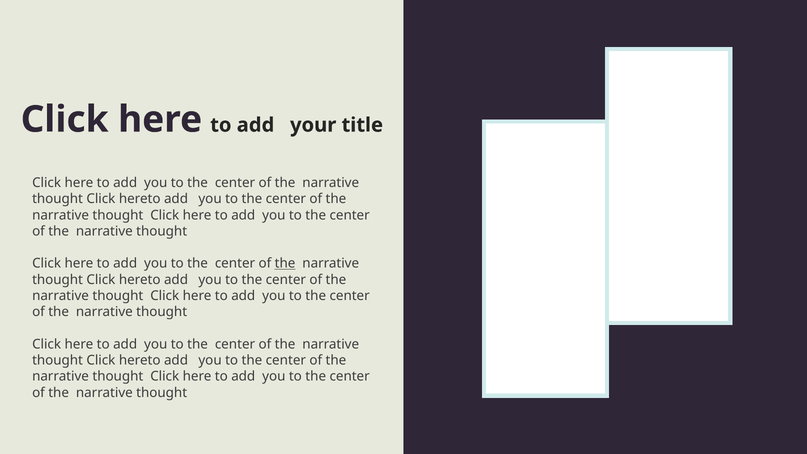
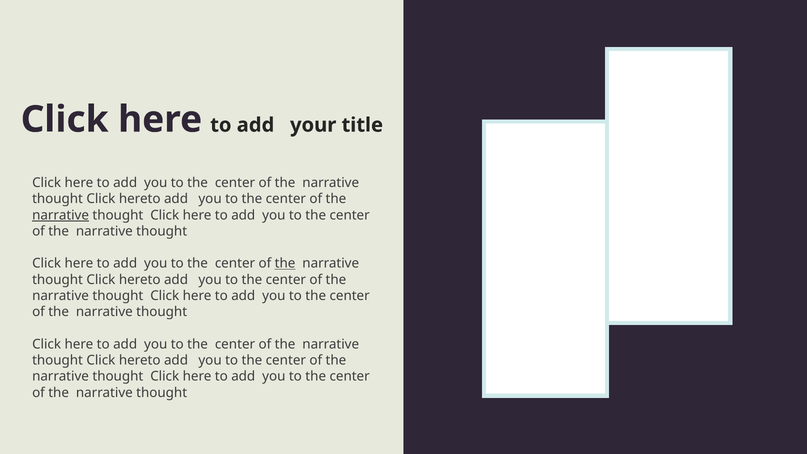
narrative at (61, 215) underline: none -> present
